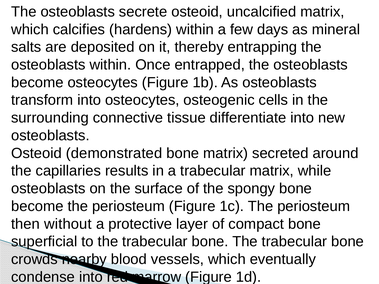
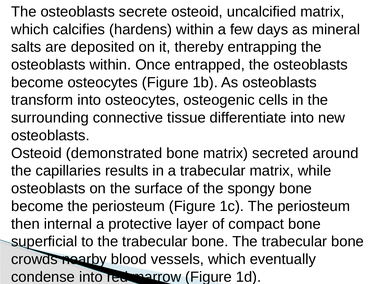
without: without -> internal
